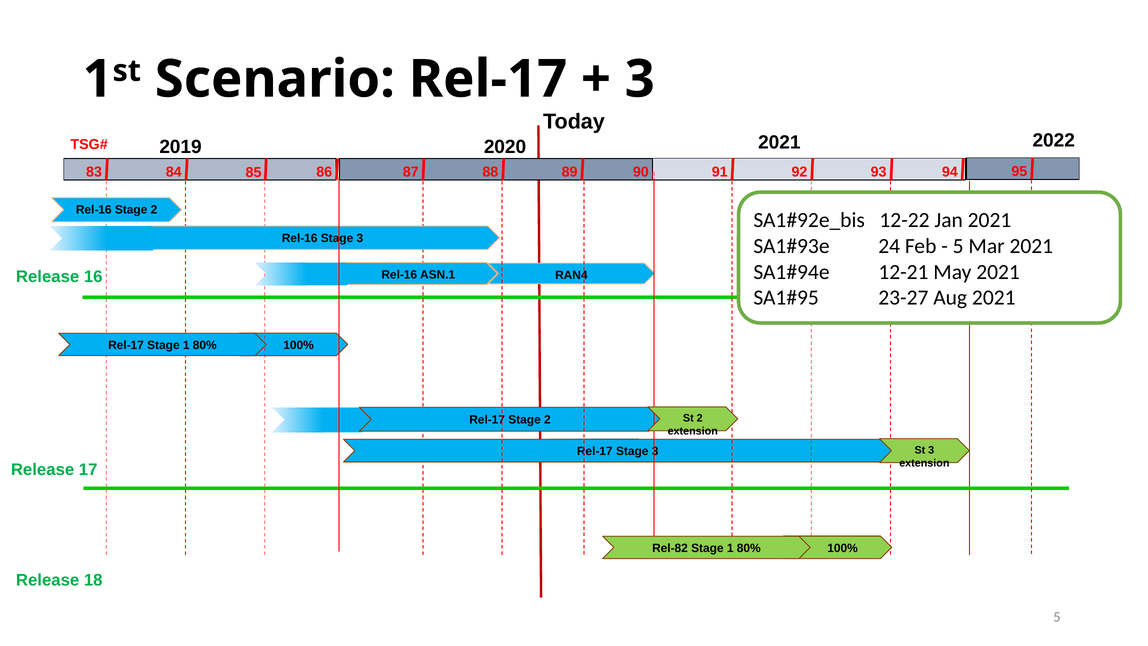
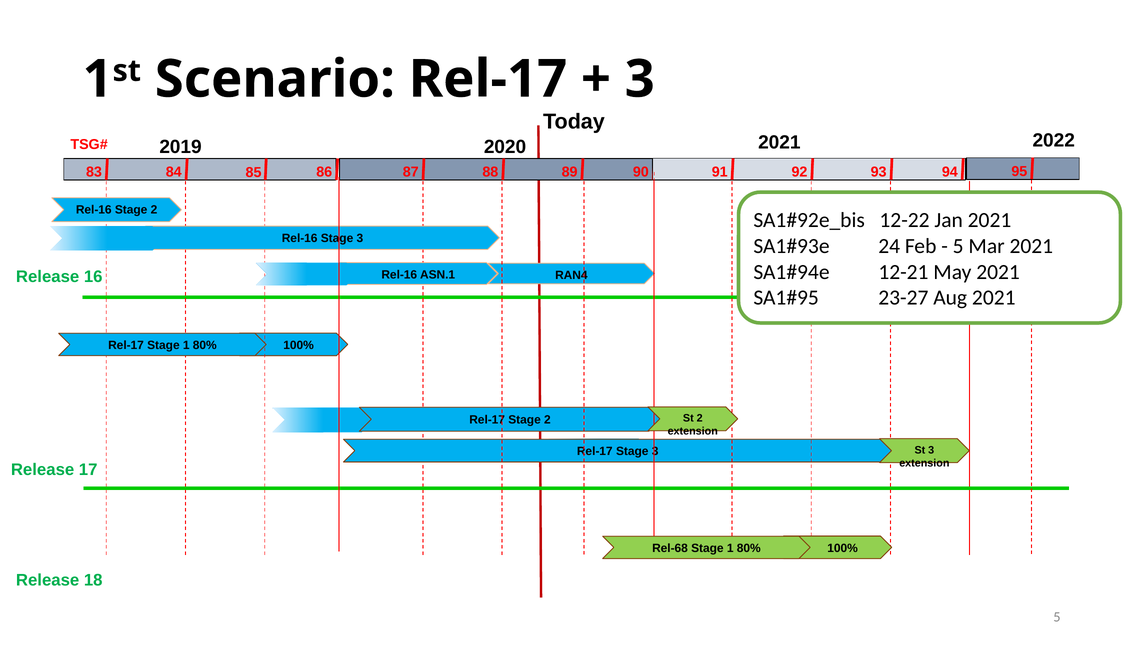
Rel-82: Rel-82 -> Rel-68
